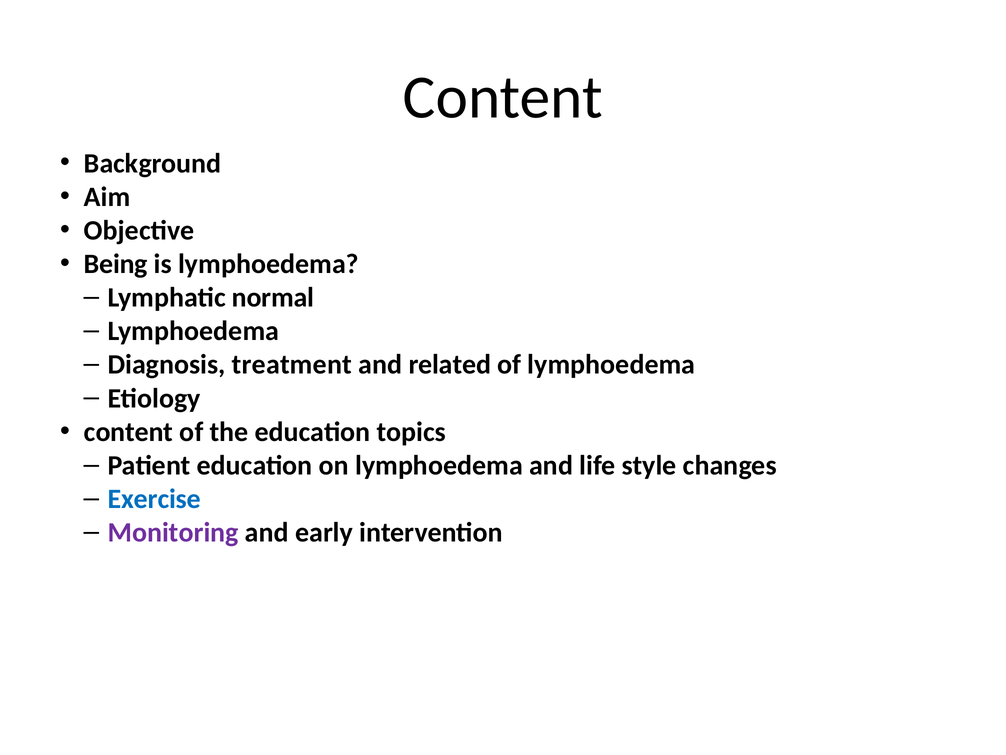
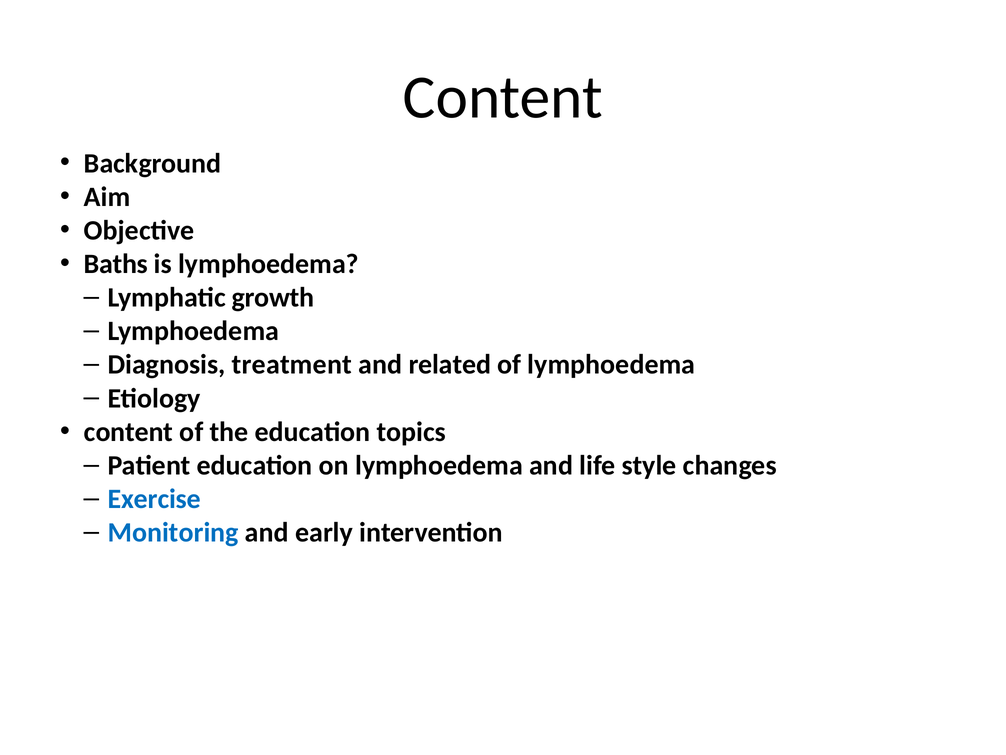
Being: Being -> Baths
normal: normal -> growth
Monitoring colour: purple -> blue
